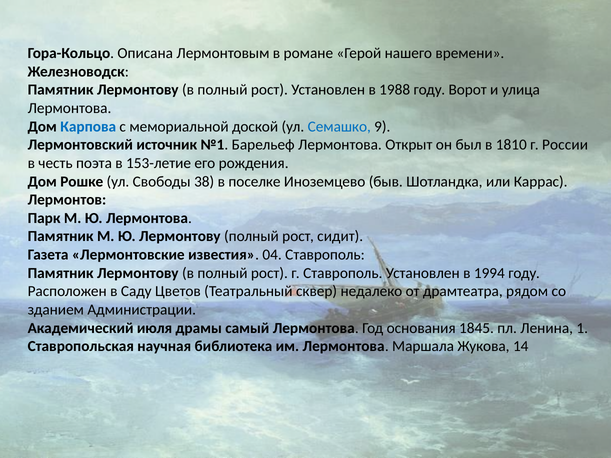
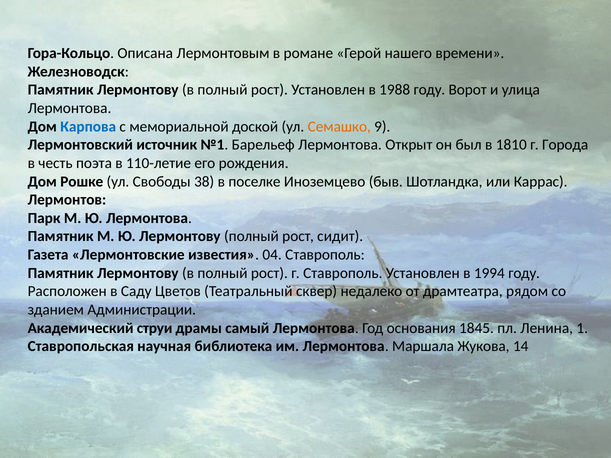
Семашко colour: blue -> orange
России: России -> Города
153-летие: 153-летие -> 110-летие
июля: июля -> струи
